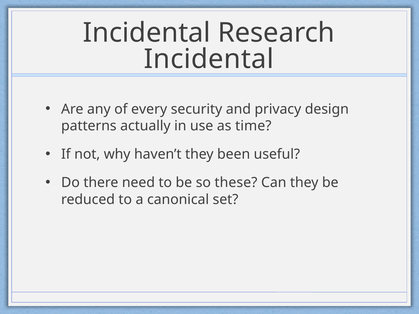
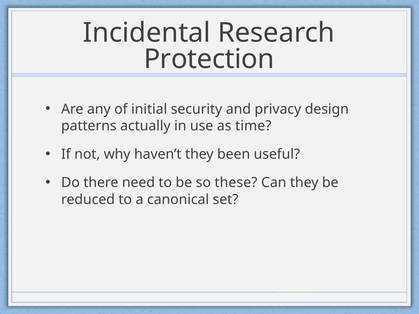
Incidental at (209, 59): Incidental -> Protection
every: every -> initial
